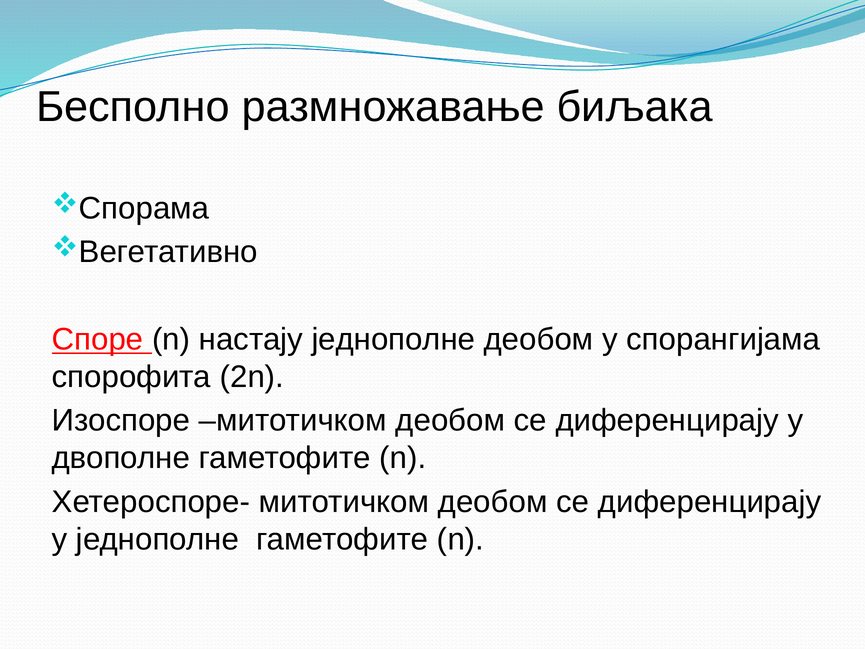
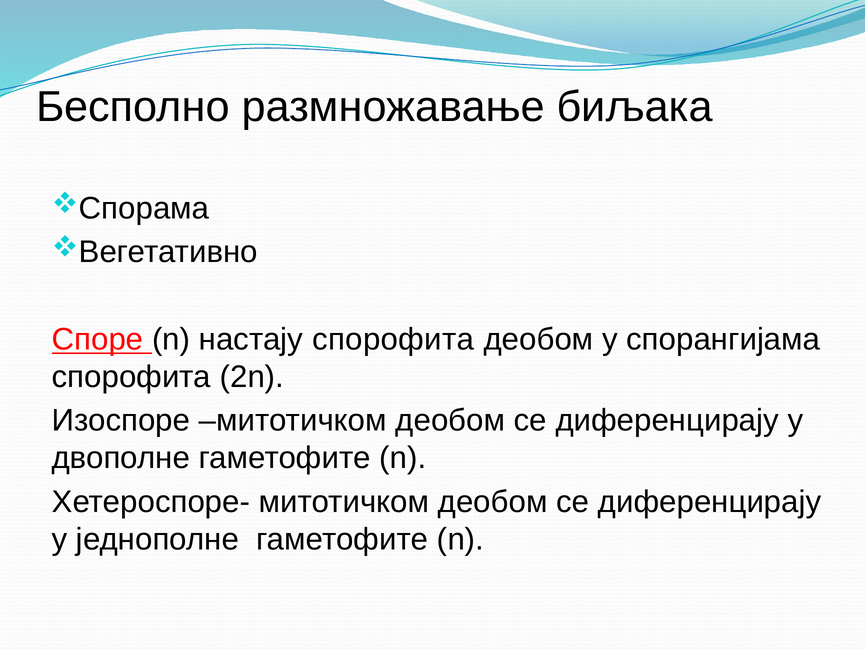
настају једнополне: једнополне -> спорофита
